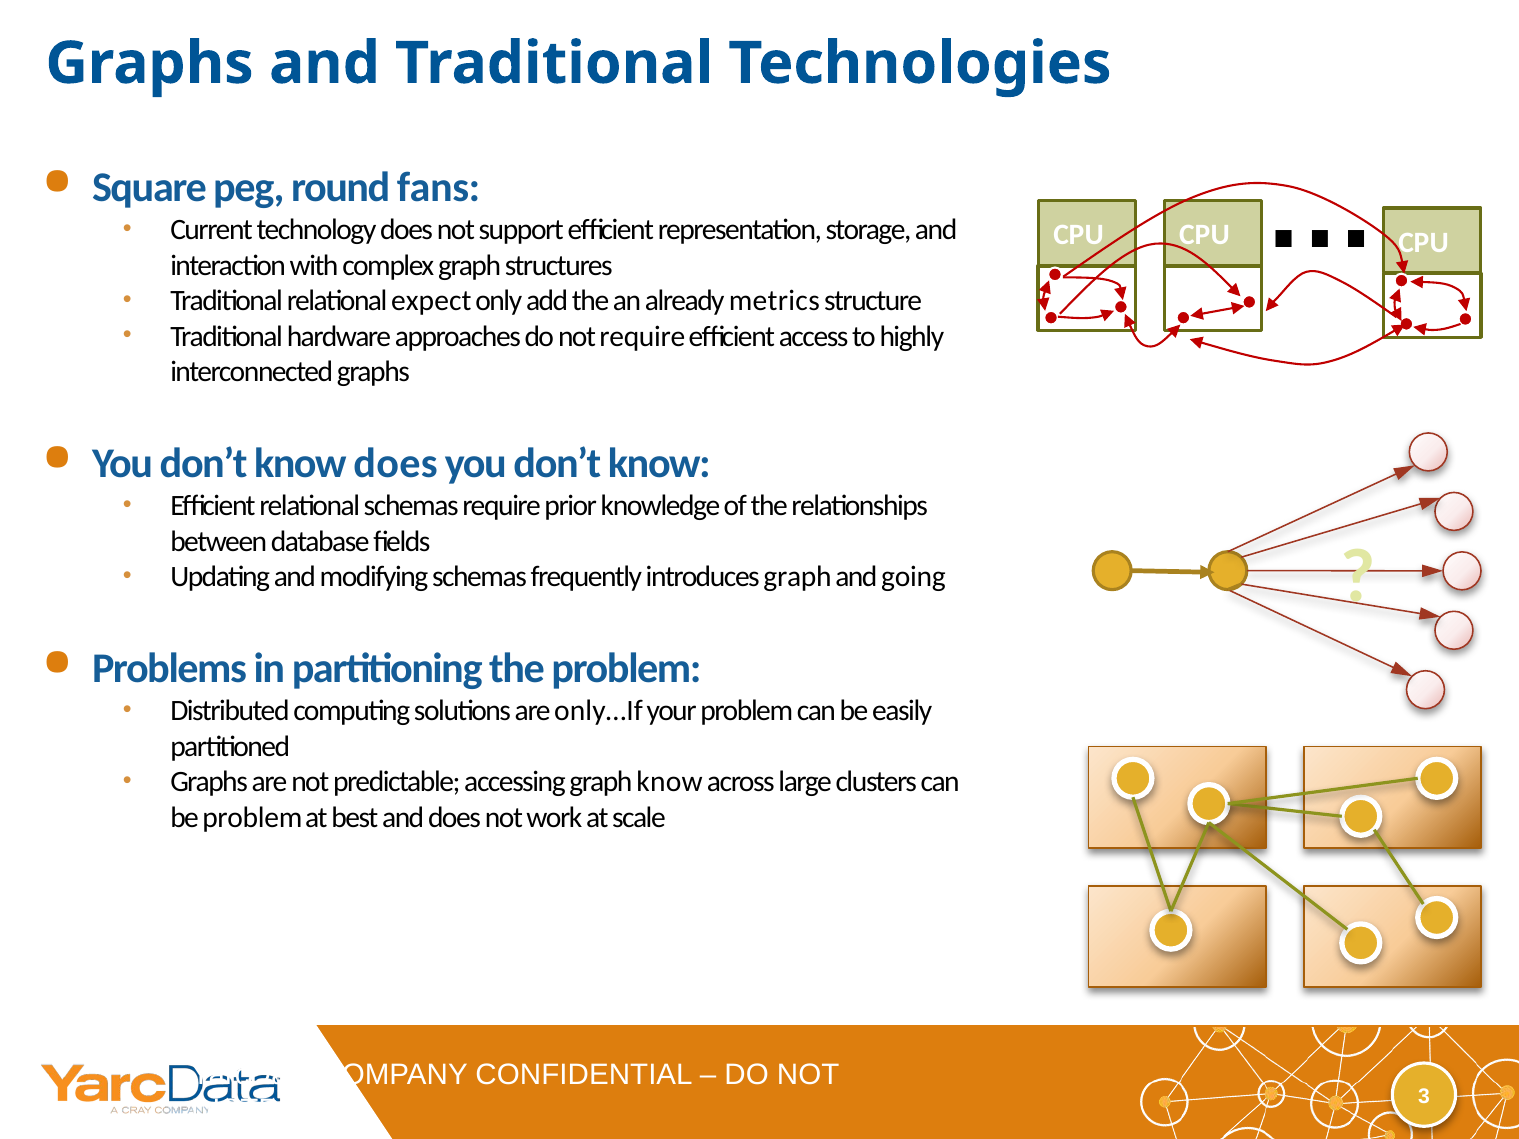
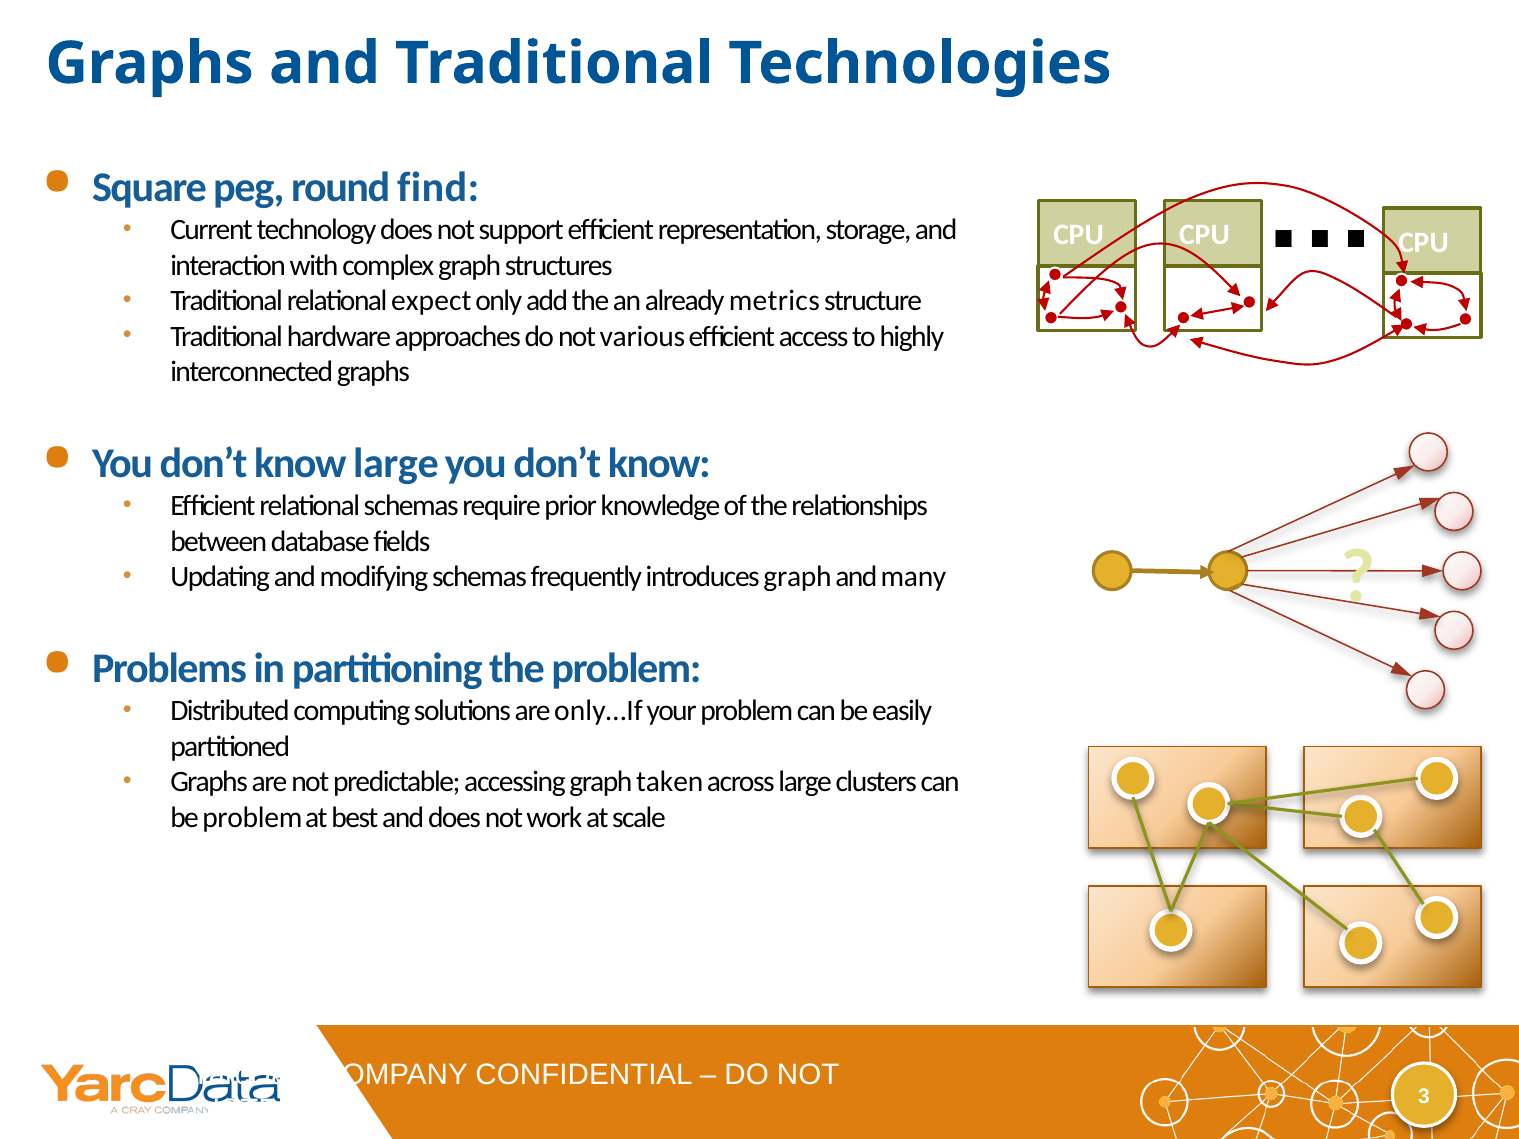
fans: fans -> find
not require: require -> various
know does: does -> large
going: going -> many
graph know: know -> taken
